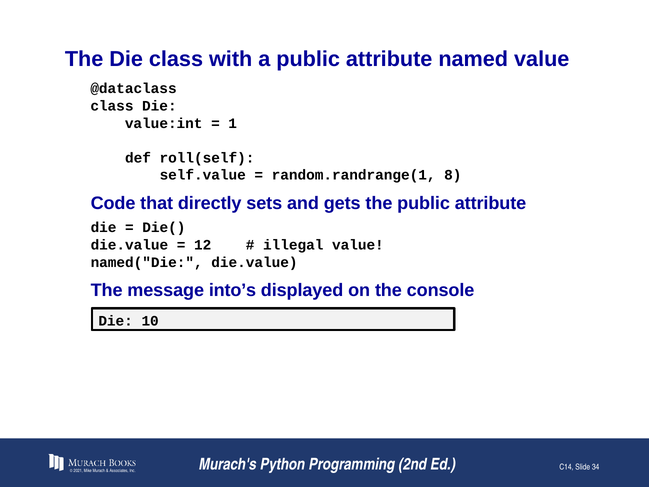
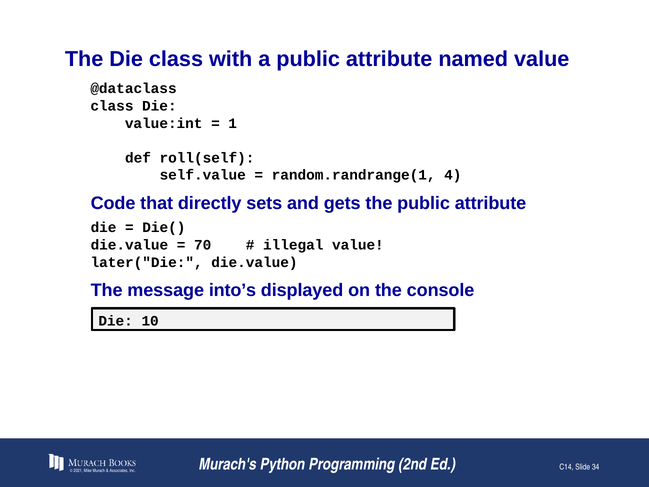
8: 8 -> 4
12: 12 -> 70
named("Die: named("Die -> later("Die
